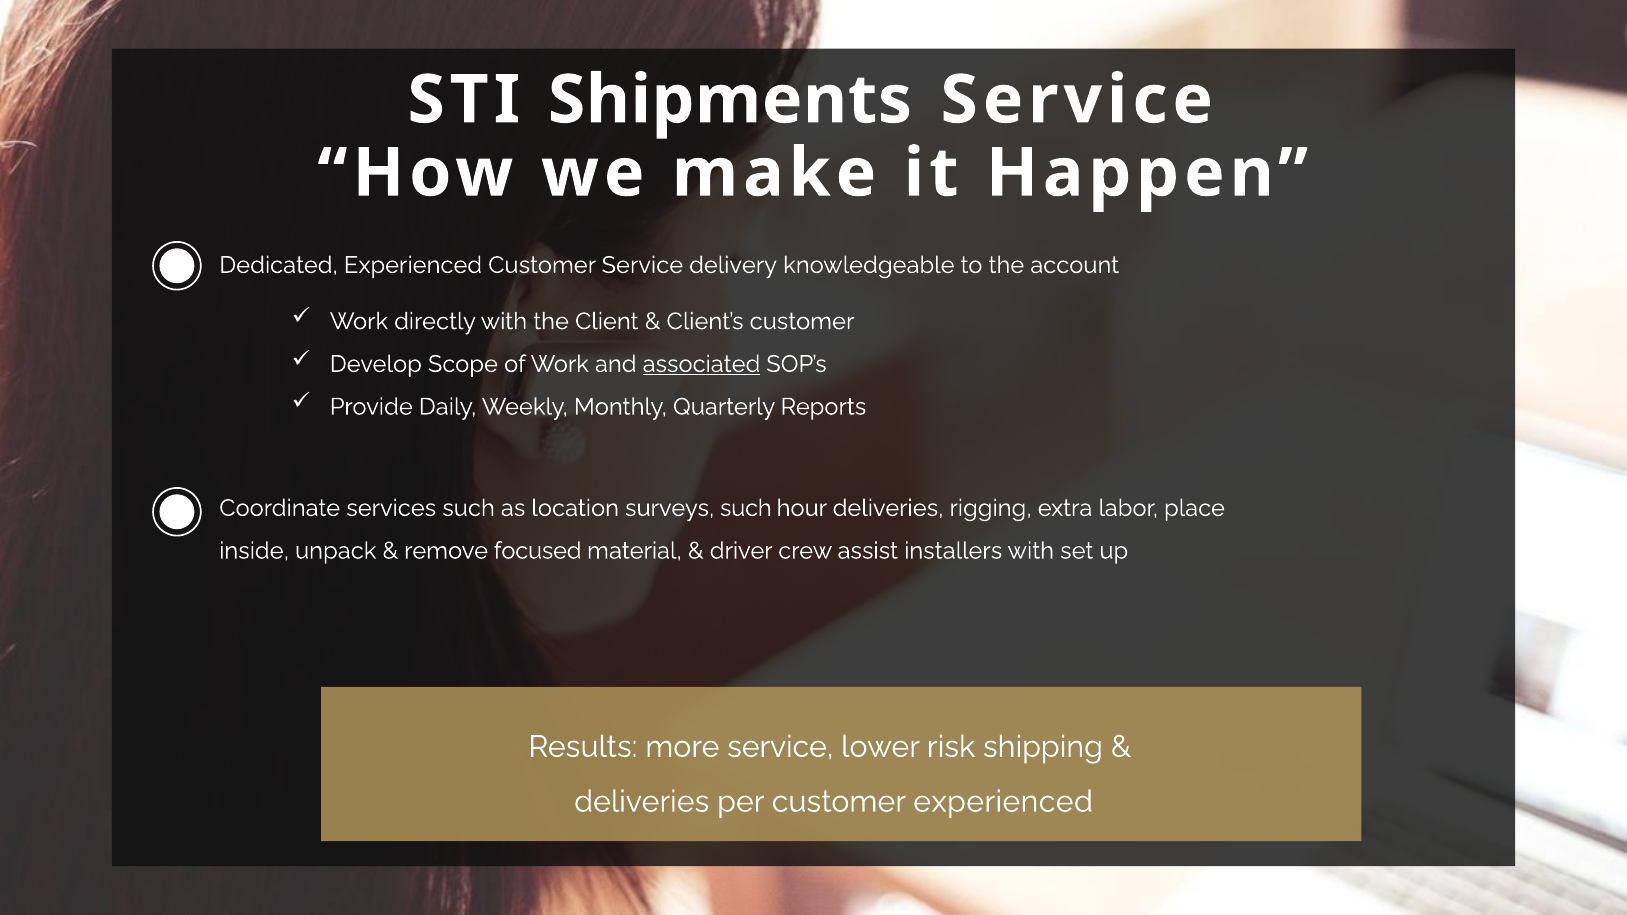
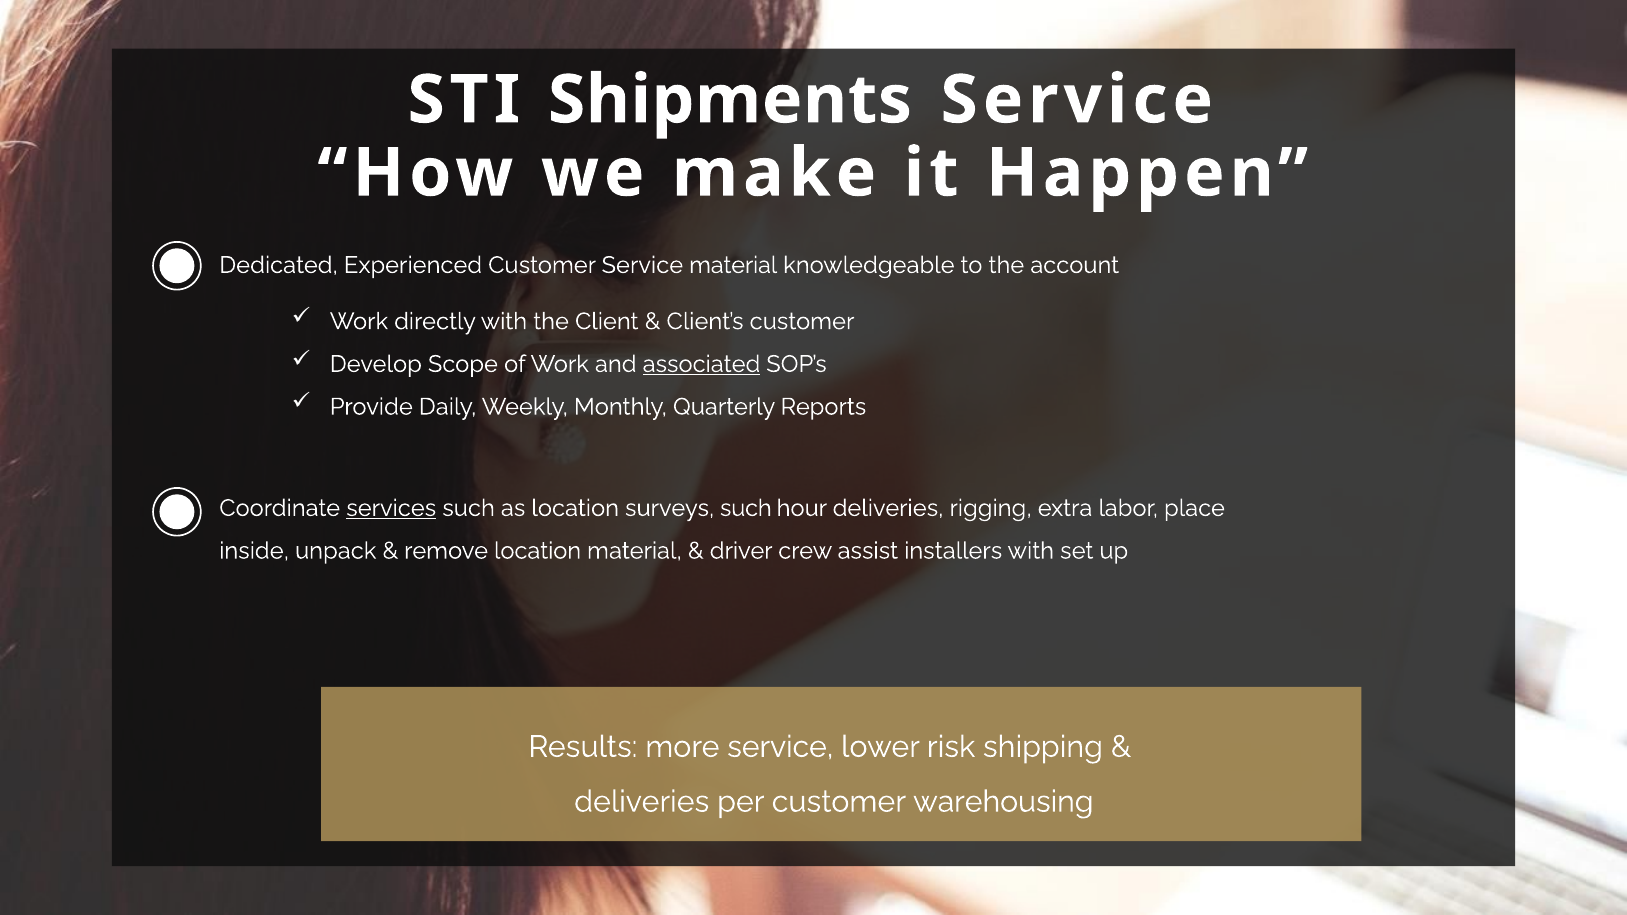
Service delivery: delivery -> material
services underline: none -> present
remove focused: focused -> location
customer experienced: experienced -> warehousing
